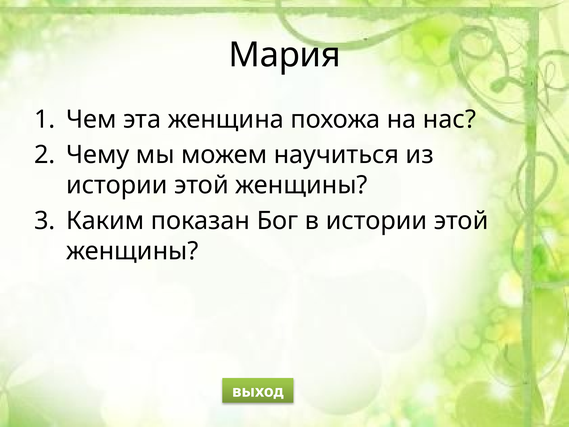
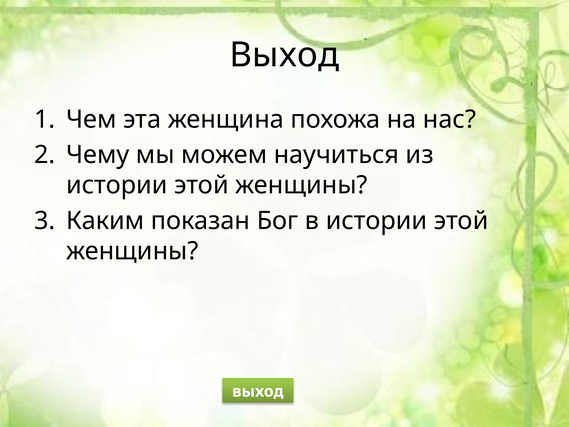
Мария at (285, 55): Мария -> Выход
